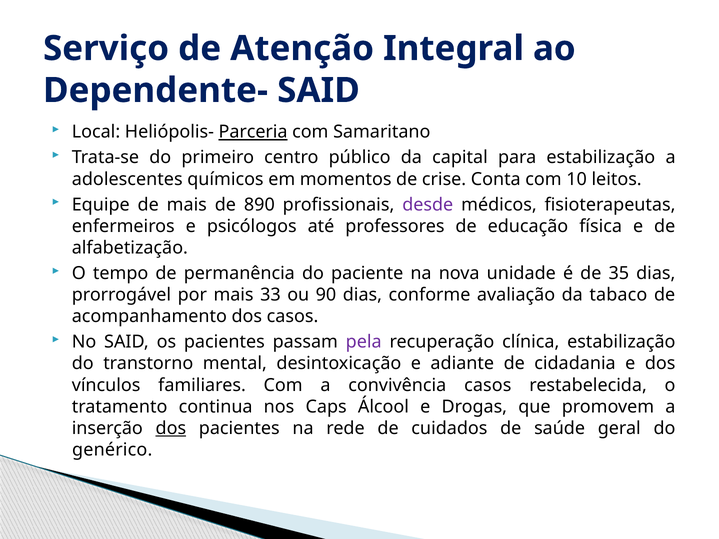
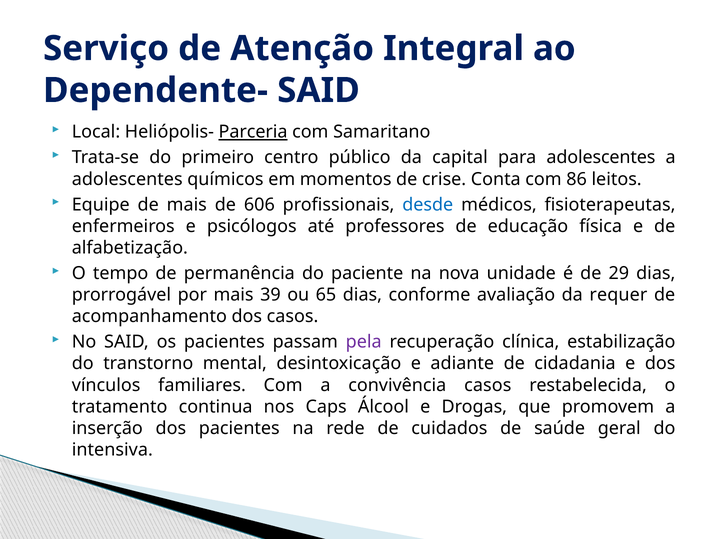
para estabilização: estabilização -> adolescentes
10: 10 -> 86
890: 890 -> 606
desde colour: purple -> blue
35: 35 -> 29
33: 33 -> 39
90: 90 -> 65
tabaco: tabaco -> requer
dos at (171, 428) underline: present -> none
genérico: genérico -> intensiva
